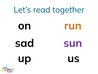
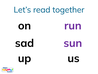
run colour: orange -> purple
